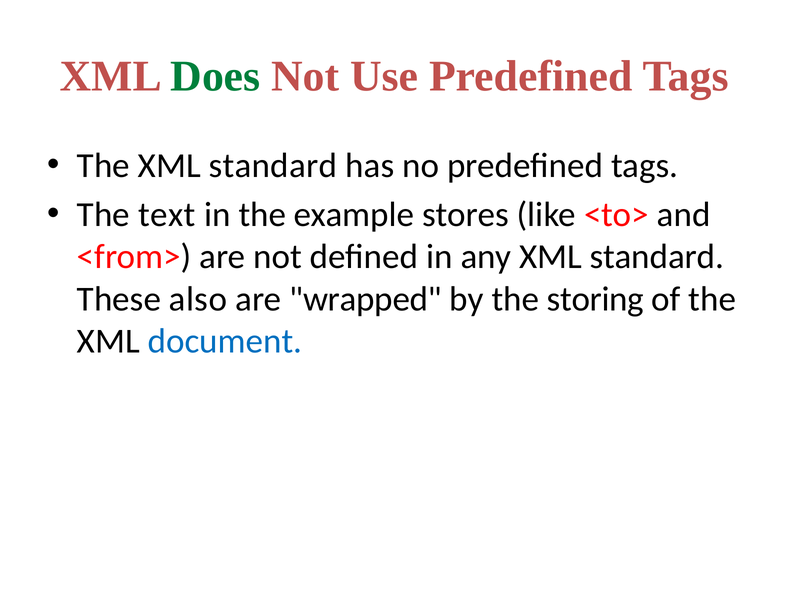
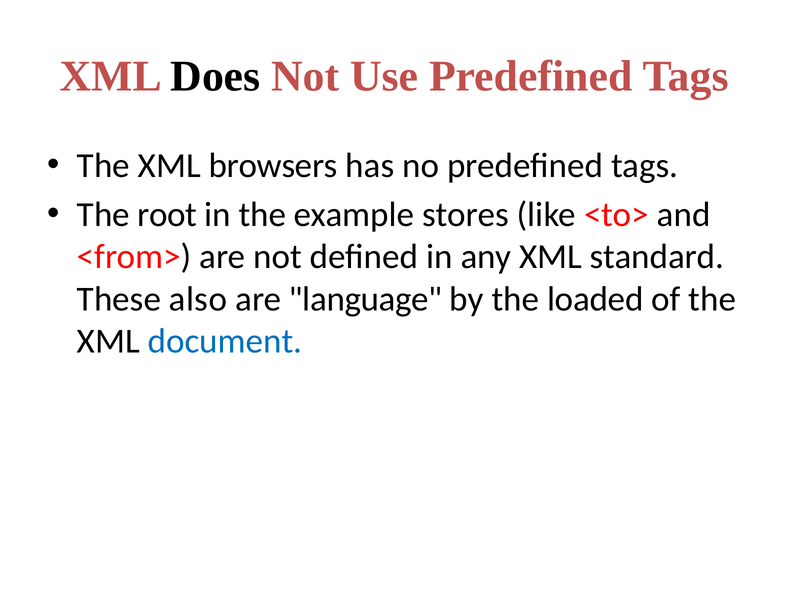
Does colour: green -> black
The XML standard: standard -> browsers
text: text -> root
wrapped: wrapped -> language
storing: storing -> loaded
